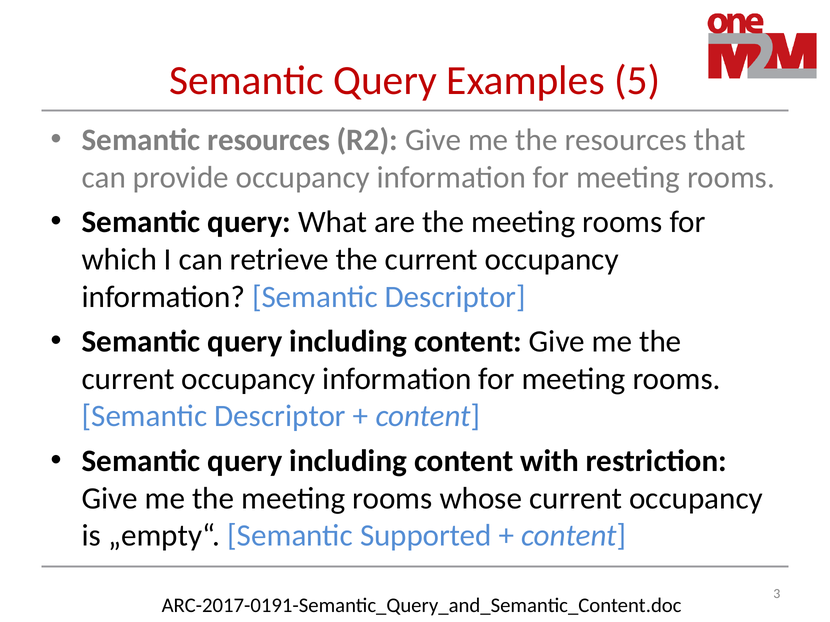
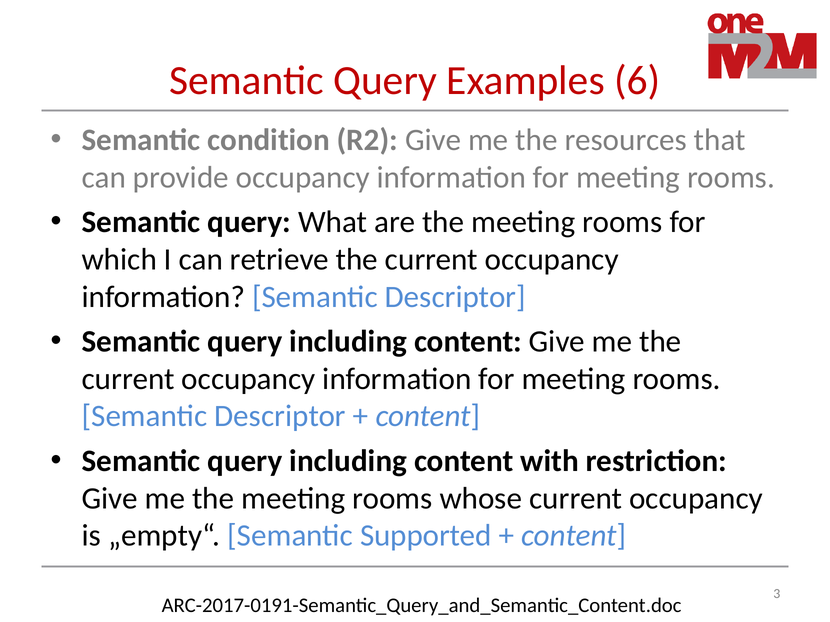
5: 5 -> 6
Semantic resources: resources -> condition
